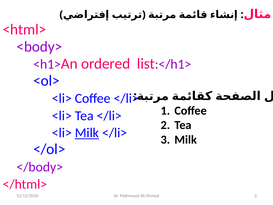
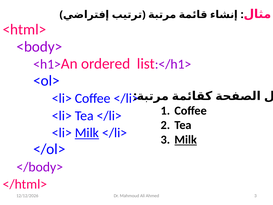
Milk at (186, 140) underline: none -> present
